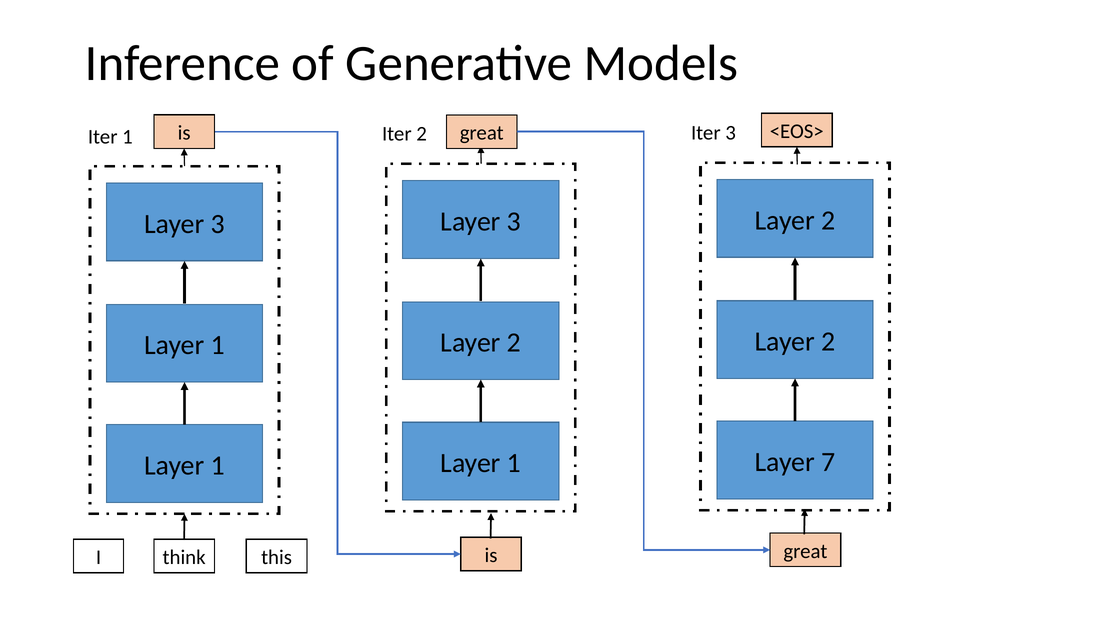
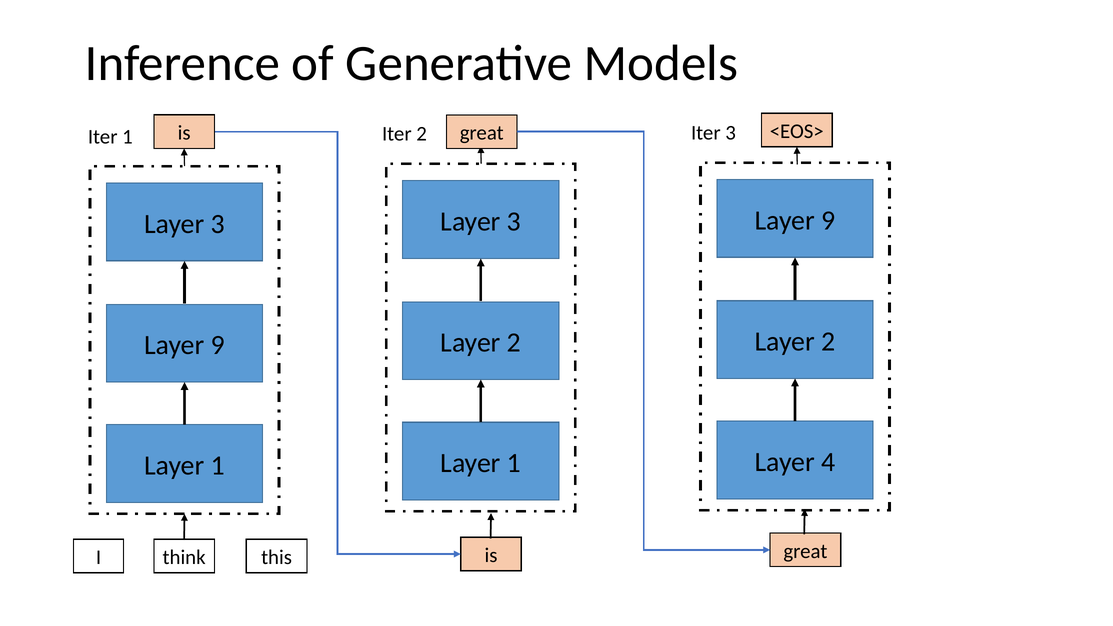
2 at (828, 220): 2 -> 9
1 at (218, 345): 1 -> 9
7: 7 -> 4
